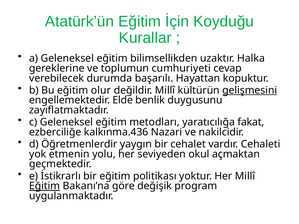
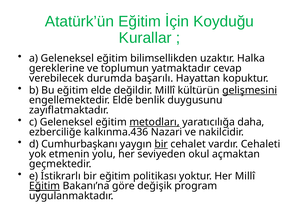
cumhuriyeti: cumhuriyeti -> yatmaktadır
eğitim olur: olur -> elde
metodları underline: none -> present
fakat: fakat -> daha
Öğretmenlerdir: Öğretmenlerdir -> Cumhurbaşkanı
bir at (161, 144) underline: none -> present
